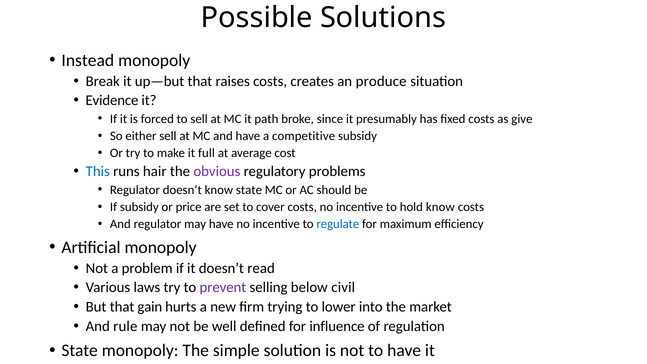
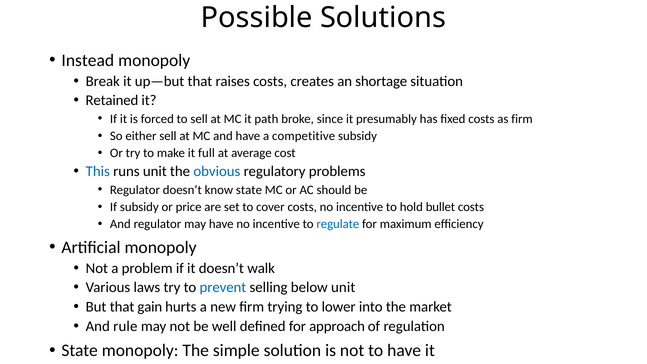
produce: produce -> shortage
Evidence: Evidence -> Retained
as give: give -> firm
runs hair: hair -> unit
obvious colour: purple -> blue
hold know: know -> bullet
read: read -> walk
prevent colour: purple -> blue
below civil: civil -> unit
influence: influence -> approach
